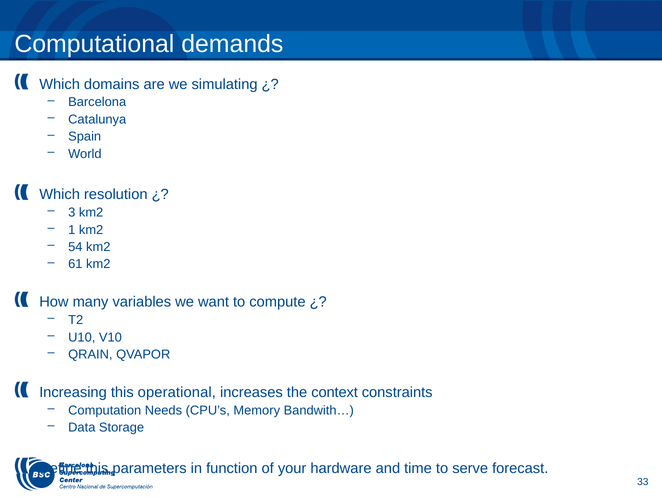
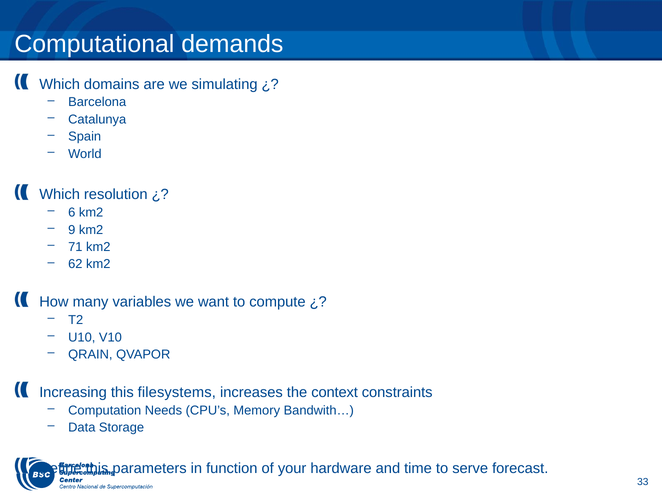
3: 3 -> 6
1: 1 -> 9
54: 54 -> 71
61: 61 -> 62
operational: operational -> filesystems
